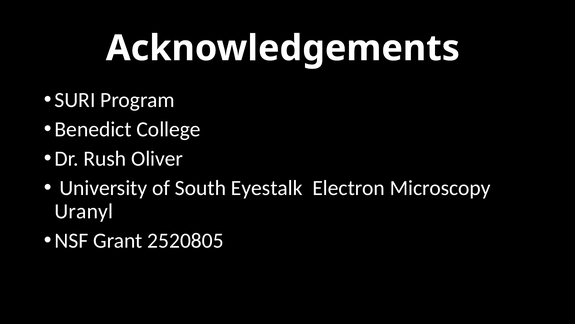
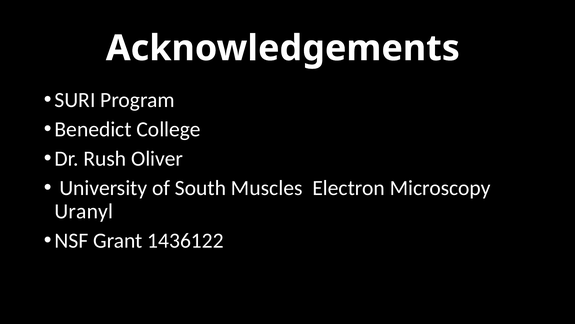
Eyestalk: Eyestalk -> Muscles
2520805: 2520805 -> 1436122
